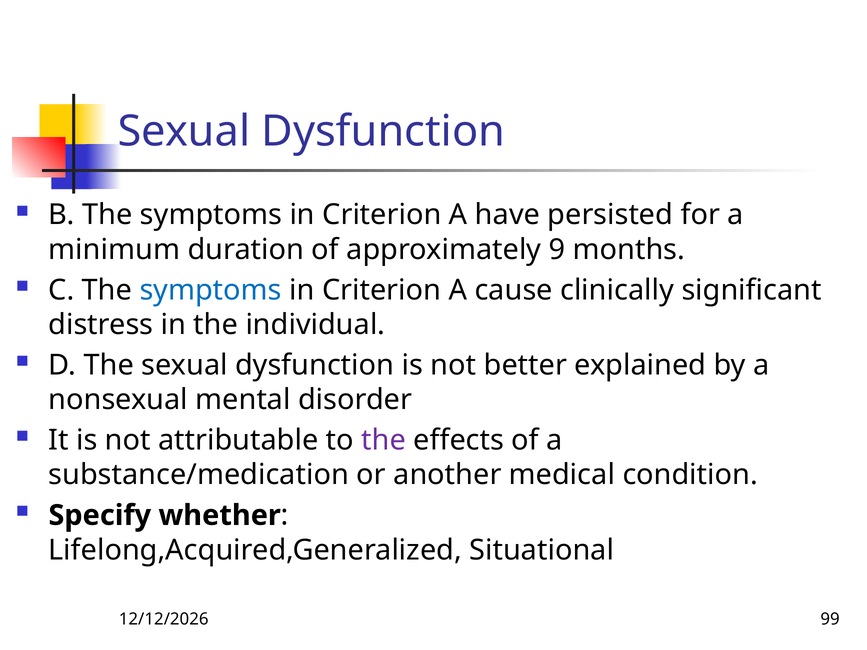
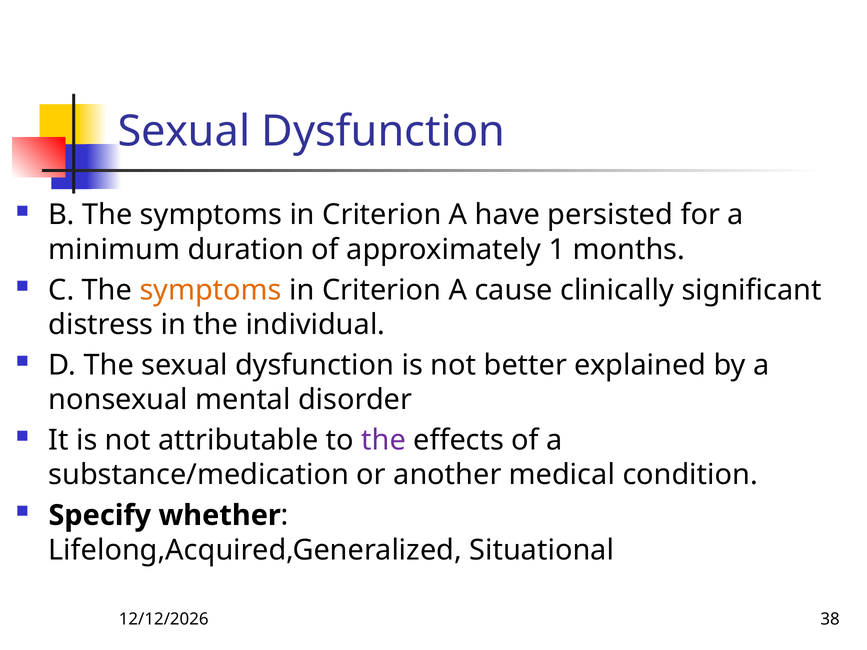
9: 9 -> 1
symptoms at (211, 290) colour: blue -> orange
99: 99 -> 38
